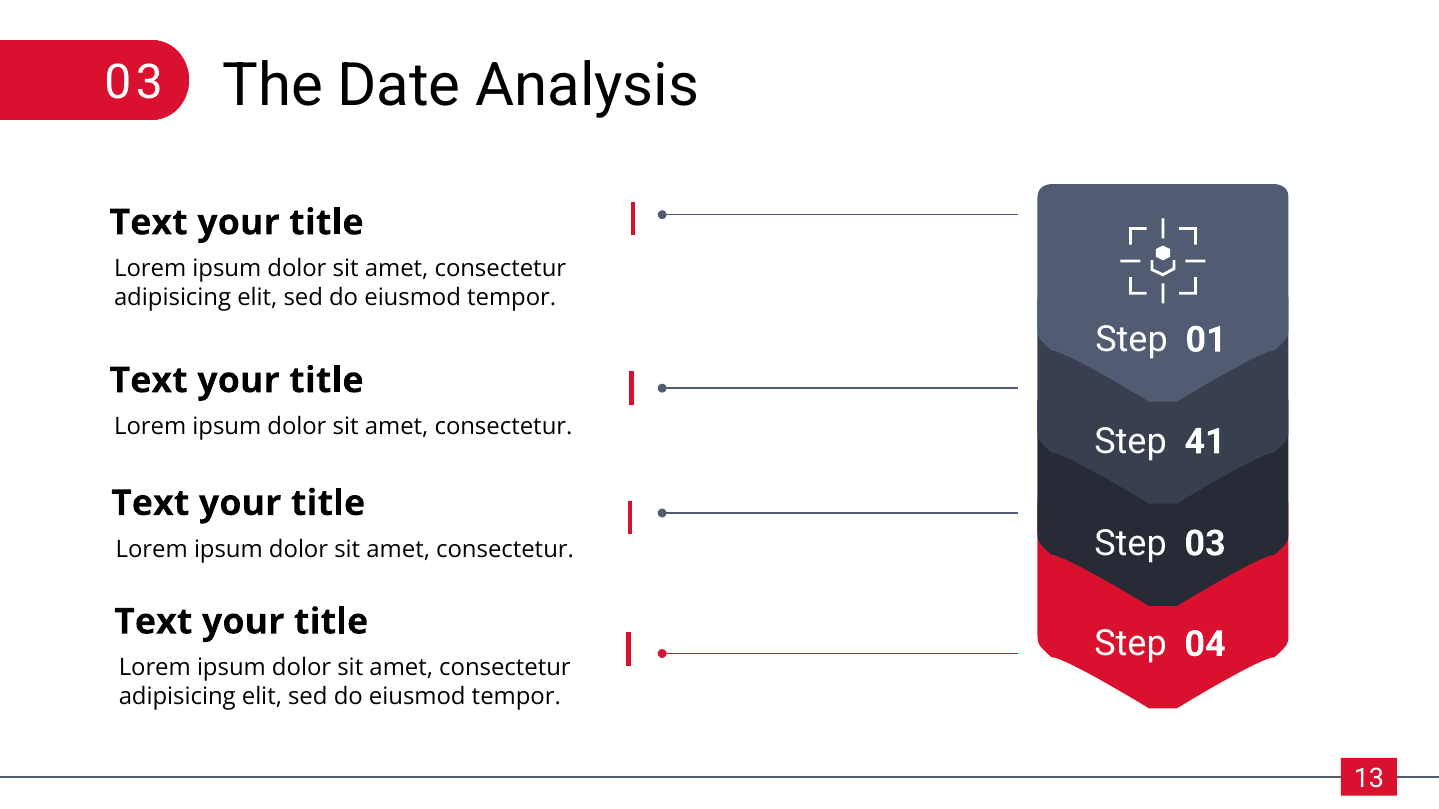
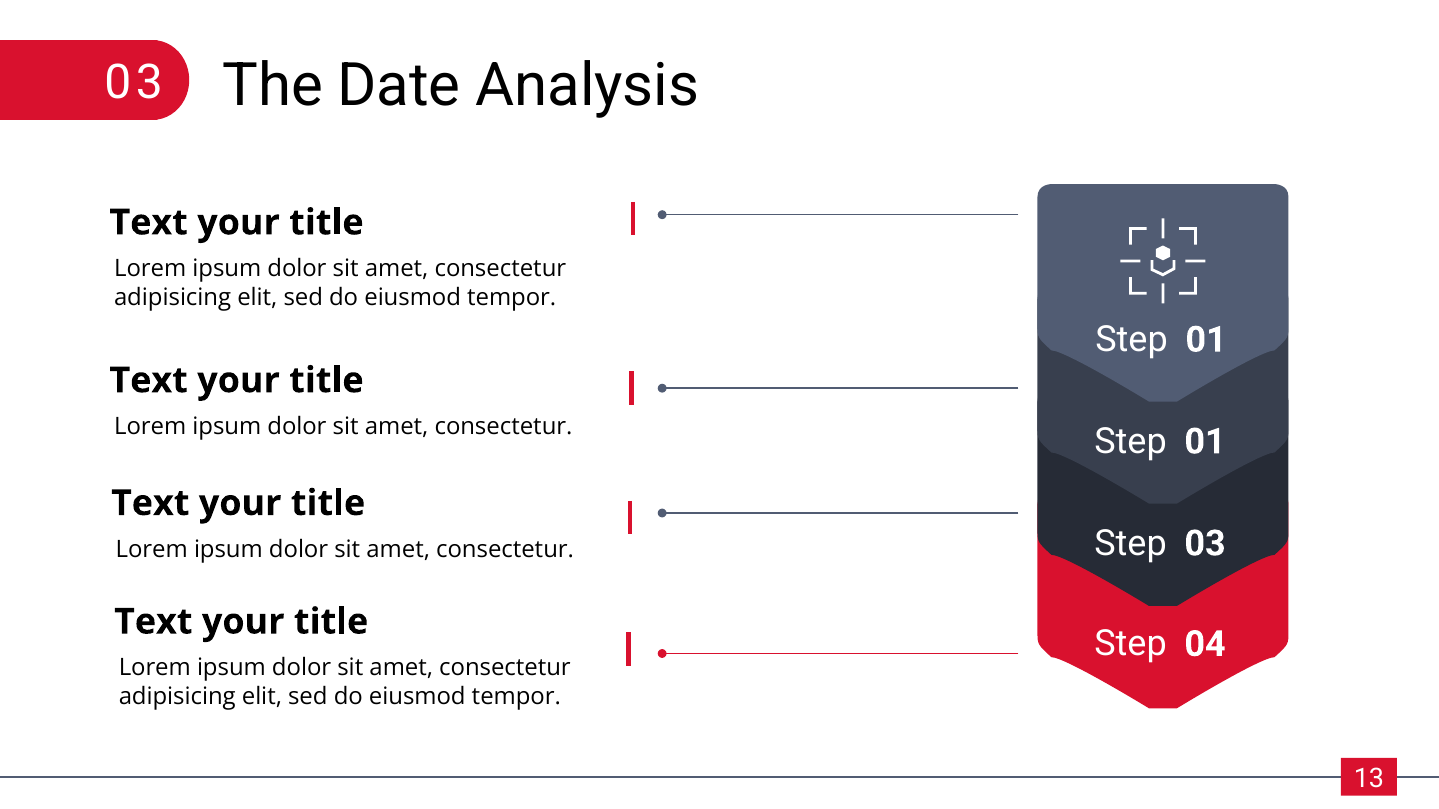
41 at (1205, 442): 41 -> 01
